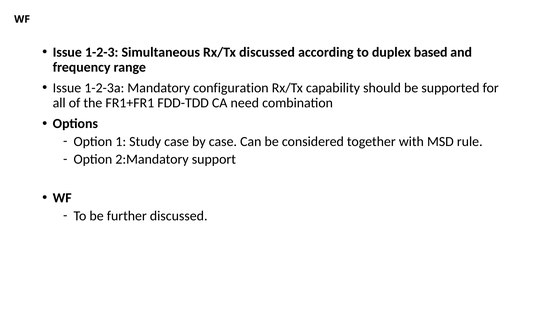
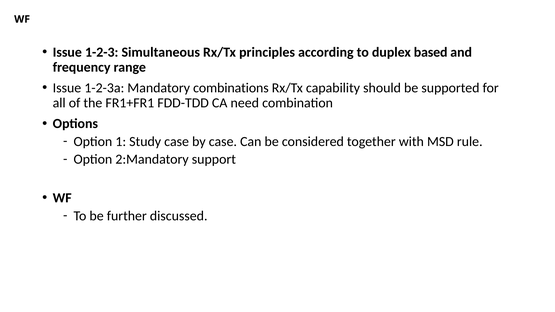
Rx/Tx discussed: discussed -> principles
configuration: configuration -> combinations
